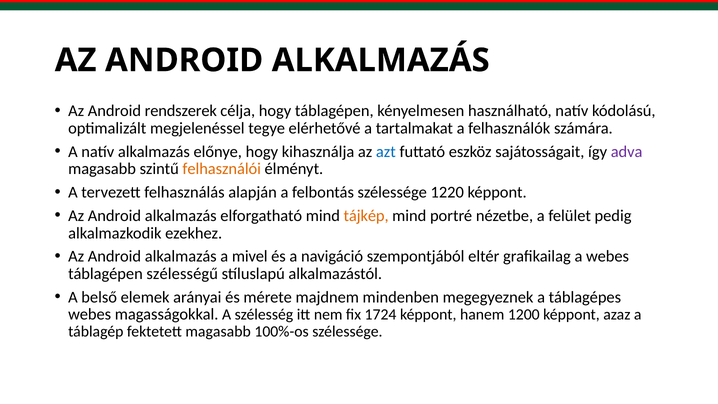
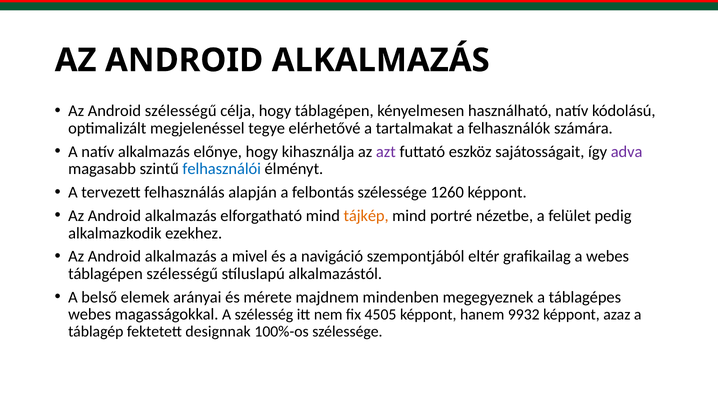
Android rendszerek: rendszerek -> szélességű
azt colour: blue -> purple
felhasználói colour: orange -> blue
1220: 1220 -> 1260
1724: 1724 -> 4505
1200: 1200 -> 9932
fektetett magasabb: magasabb -> designnak
